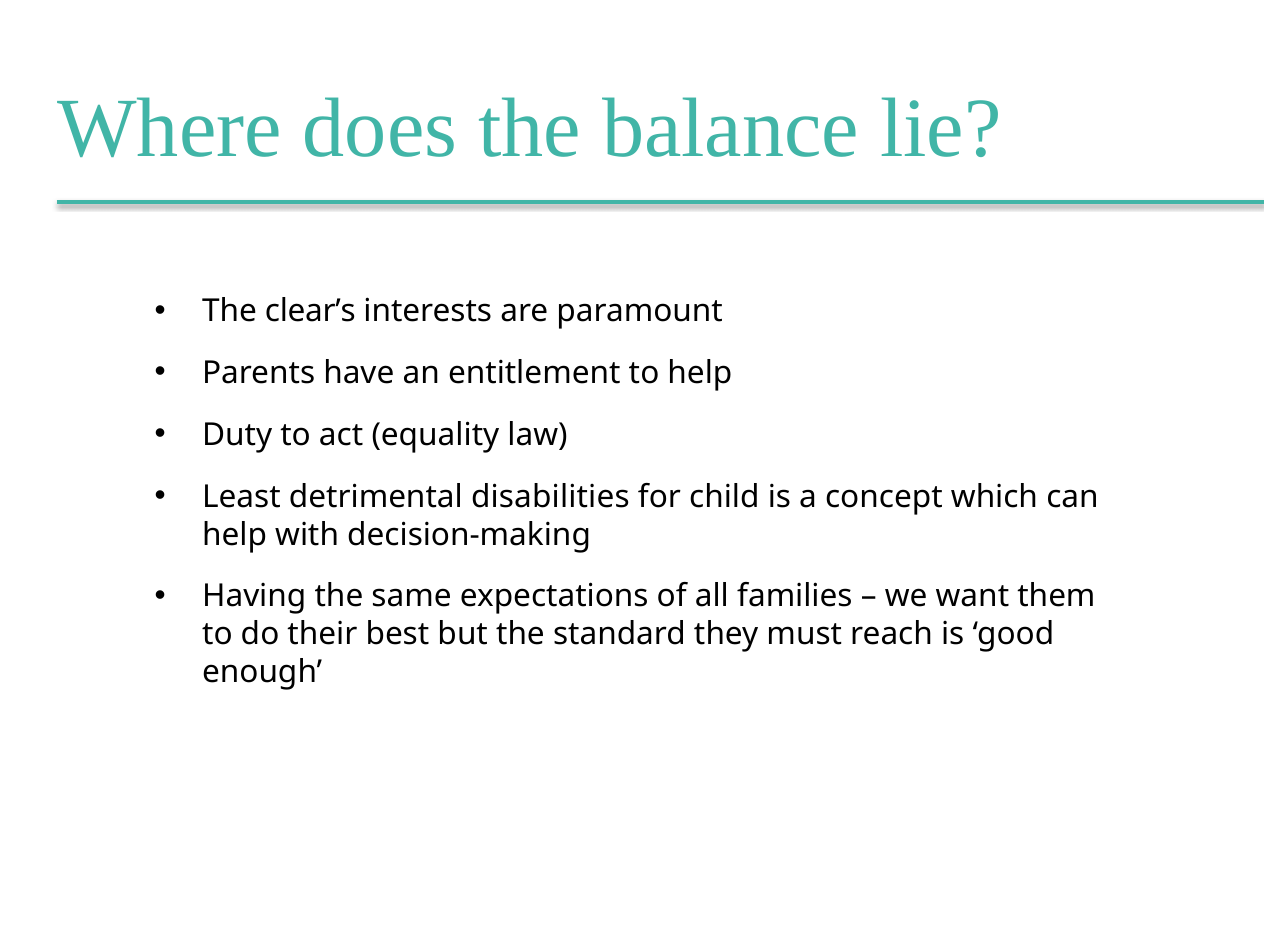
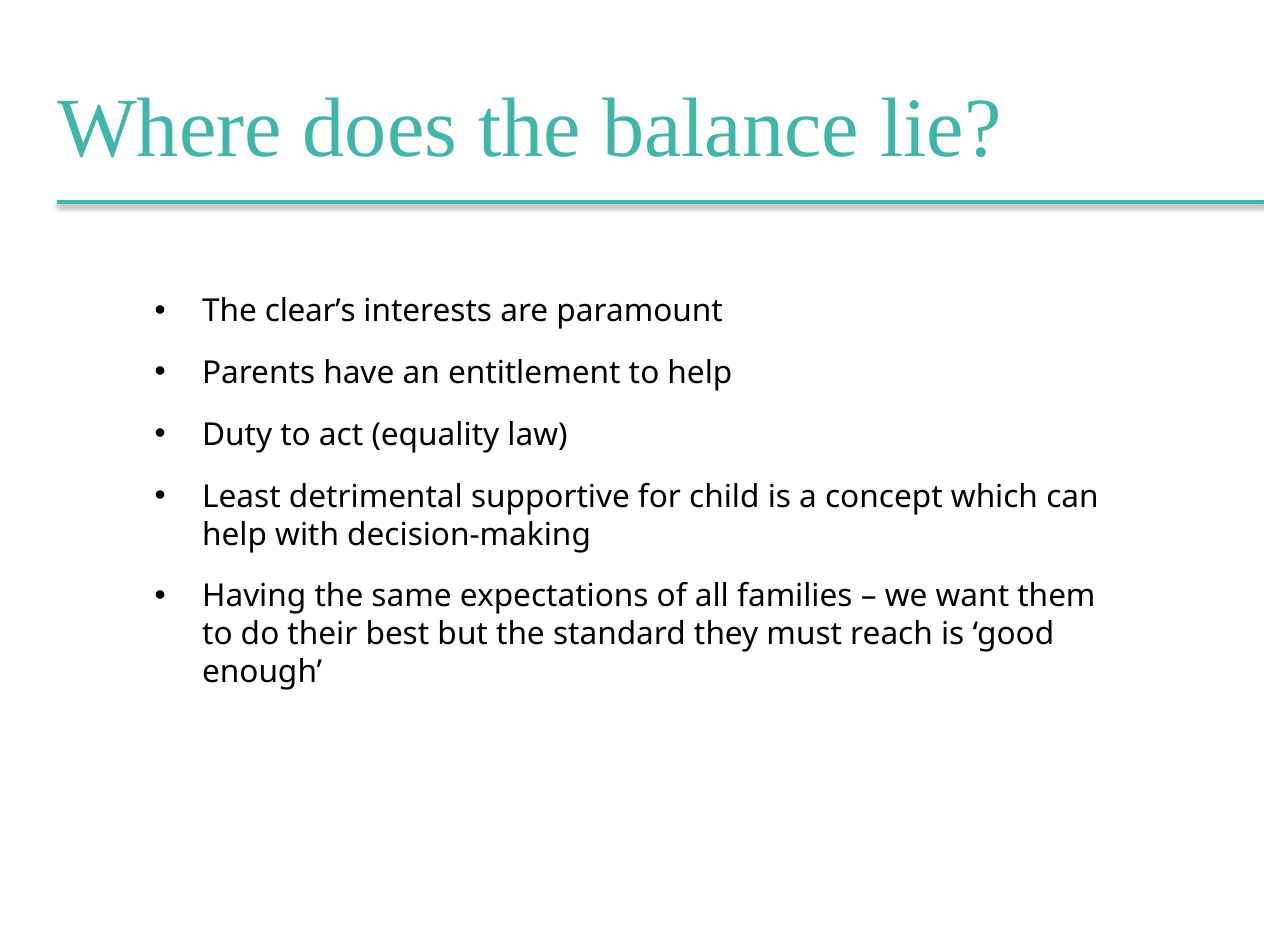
disabilities: disabilities -> supportive
